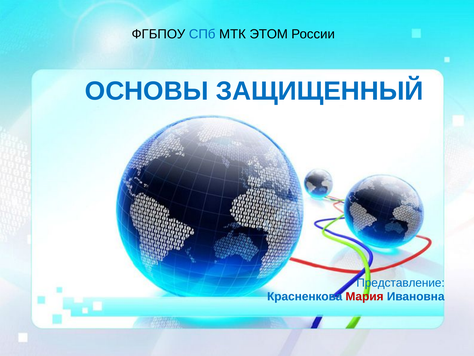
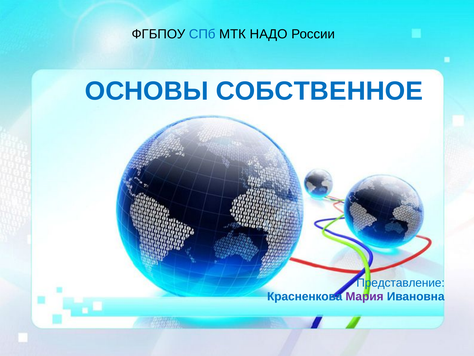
ЭТОМ: ЭТОМ -> НАДО
ЗАЩИЩЕННЫЙ: ЗАЩИЩЕННЫЙ -> СОБСТВЕННОЕ
Мария colour: red -> purple
